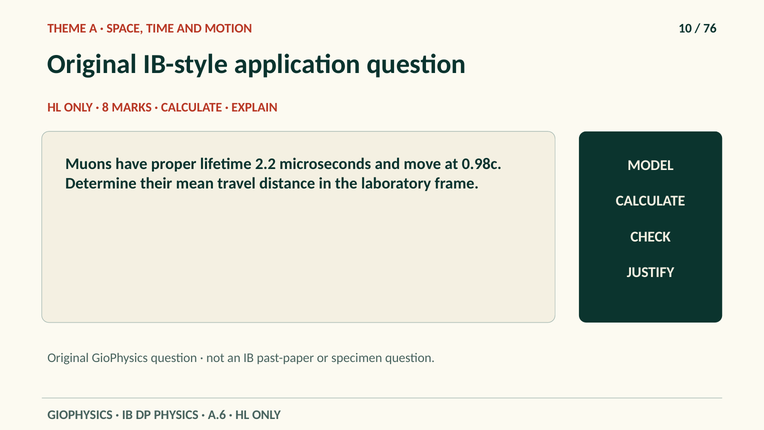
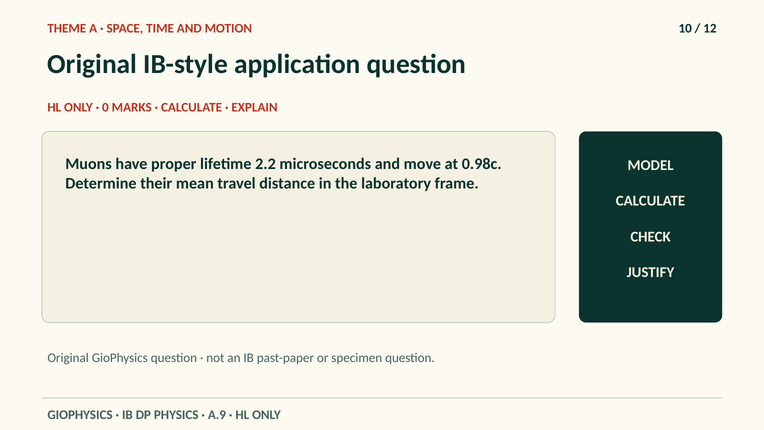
76: 76 -> 12
8: 8 -> 0
A.6: A.6 -> A.9
